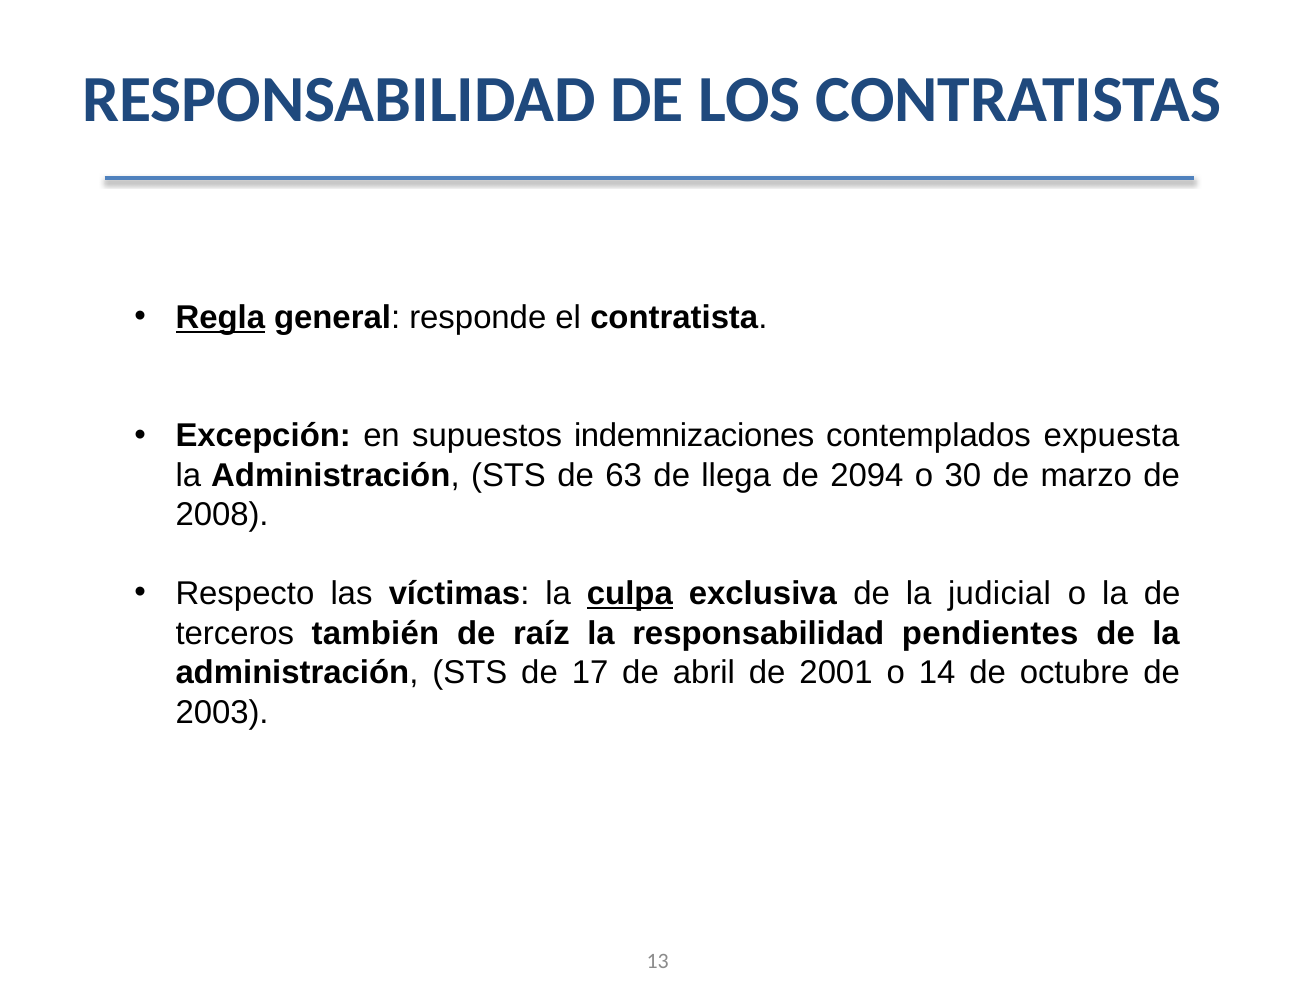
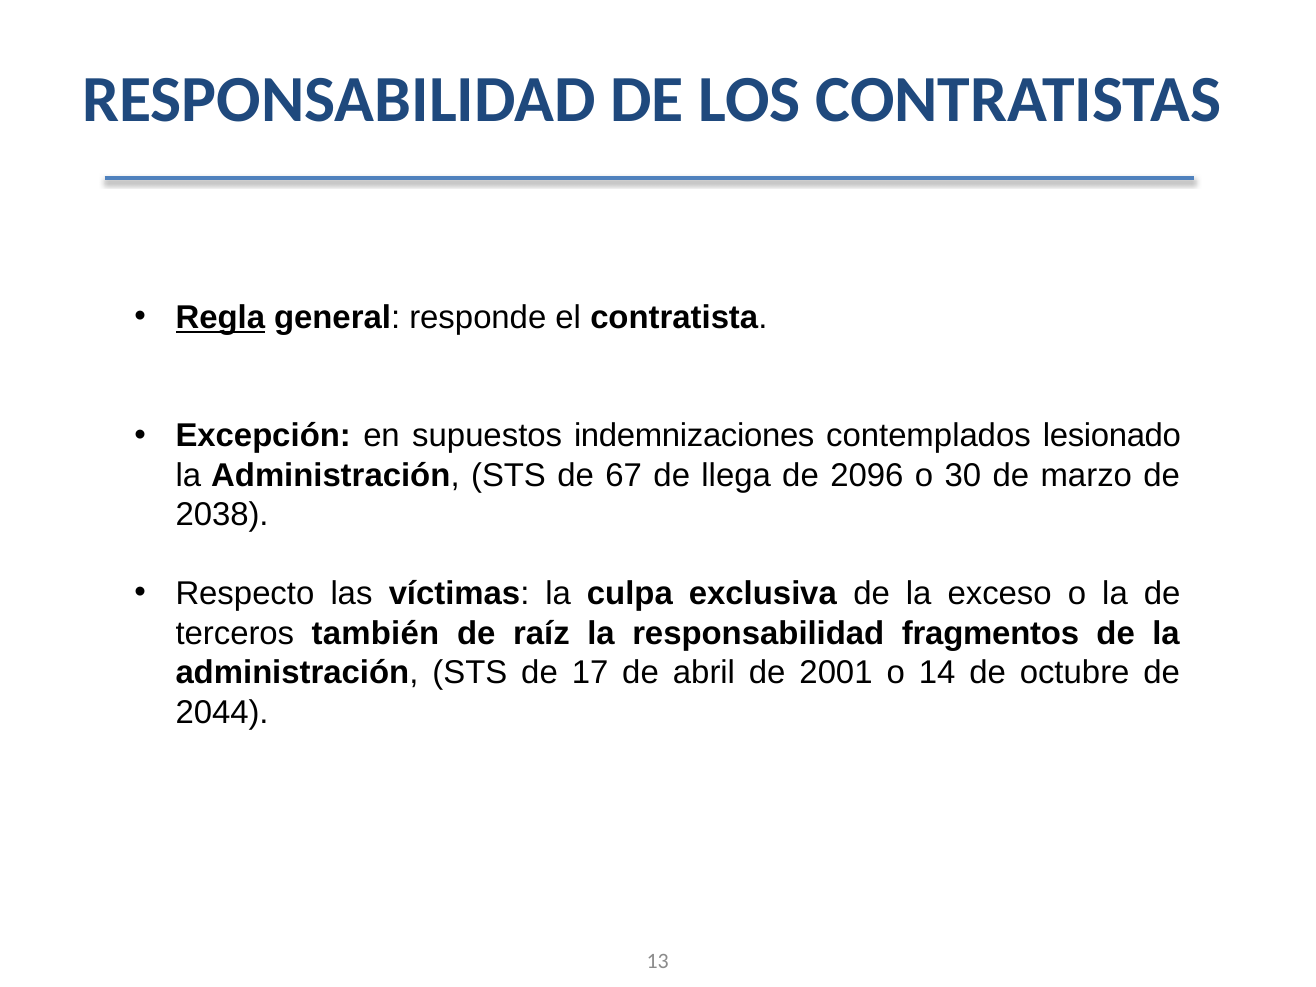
expuesta: expuesta -> lesionado
63: 63 -> 67
2094: 2094 -> 2096
2008: 2008 -> 2038
culpa underline: present -> none
judicial: judicial -> exceso
pendientes: pendientes -> fragmentos
2003: 2003 -> 2044
